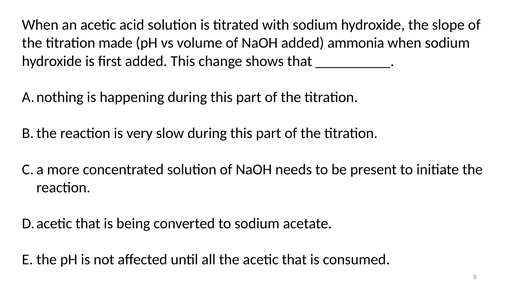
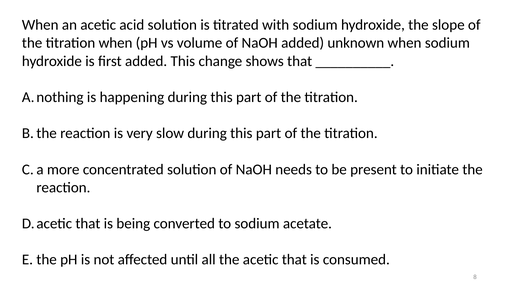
titration made: made -> when
ammonia: ammonia -> unknown
